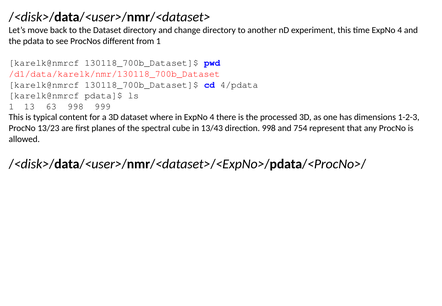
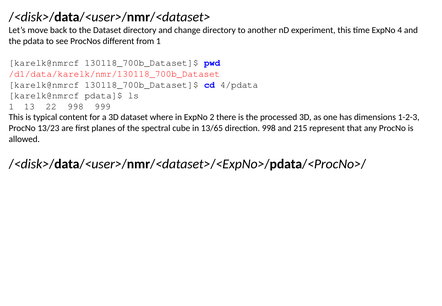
63: 63 -> 22
in ExpNo 4: 4 -> 2
13/43: 13/43 -> 13/65
754: 754 -> 215
